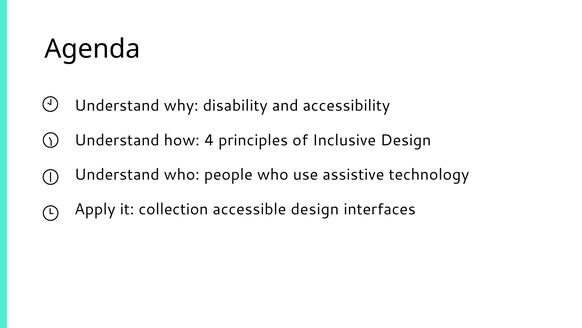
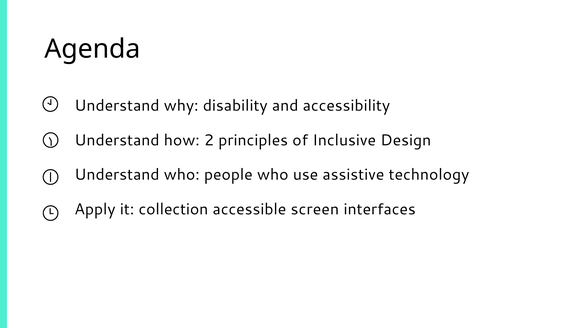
4: 4 -> 2
accessible design: design -> screen
